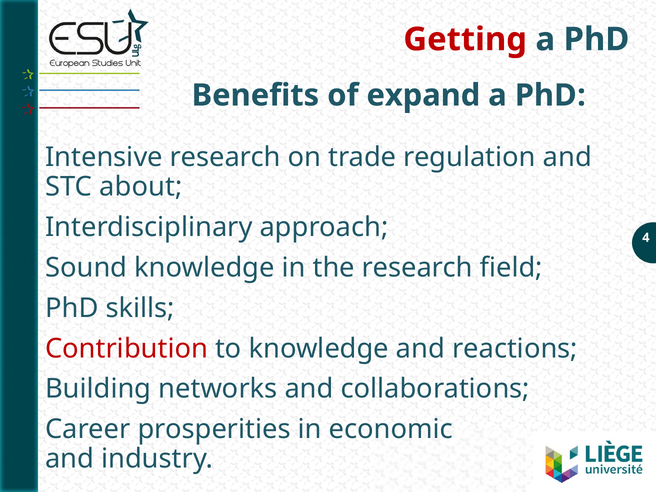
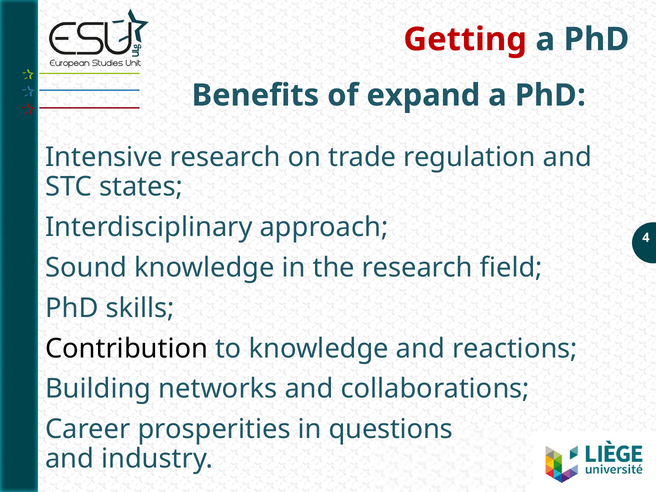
about: about -> states
Contribution colour: red -> black
economic: economic -> questions
